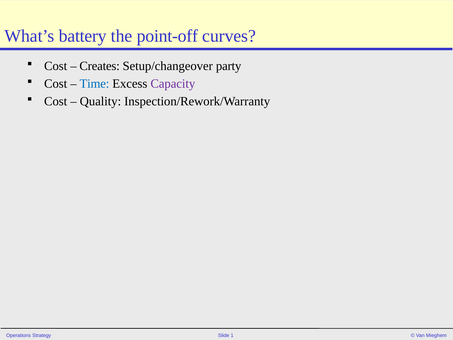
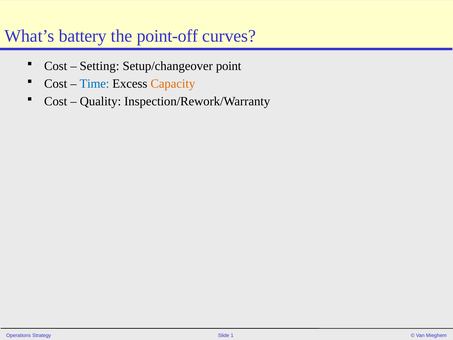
Creates: Creates -> Setting
party: party -> point
Capacity colour: purple -> orange
